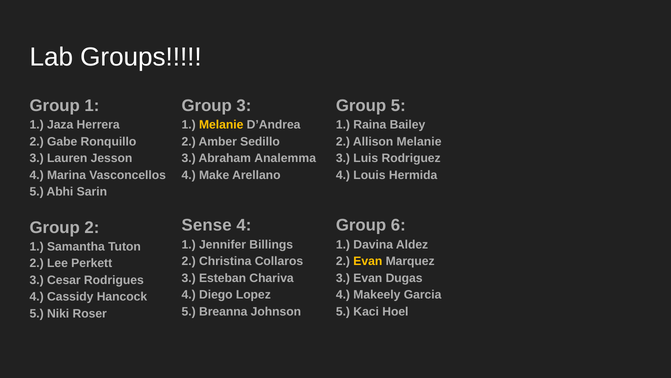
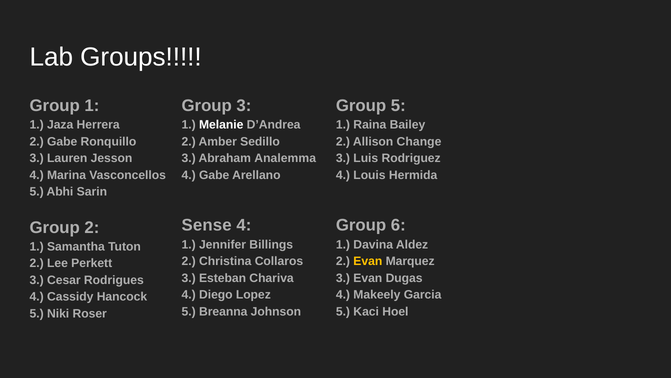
Melanie at (221, 125) colour: yellow -> white
Allison Melanie: Melanie -> Change
4 Make: Make -> Gabe
